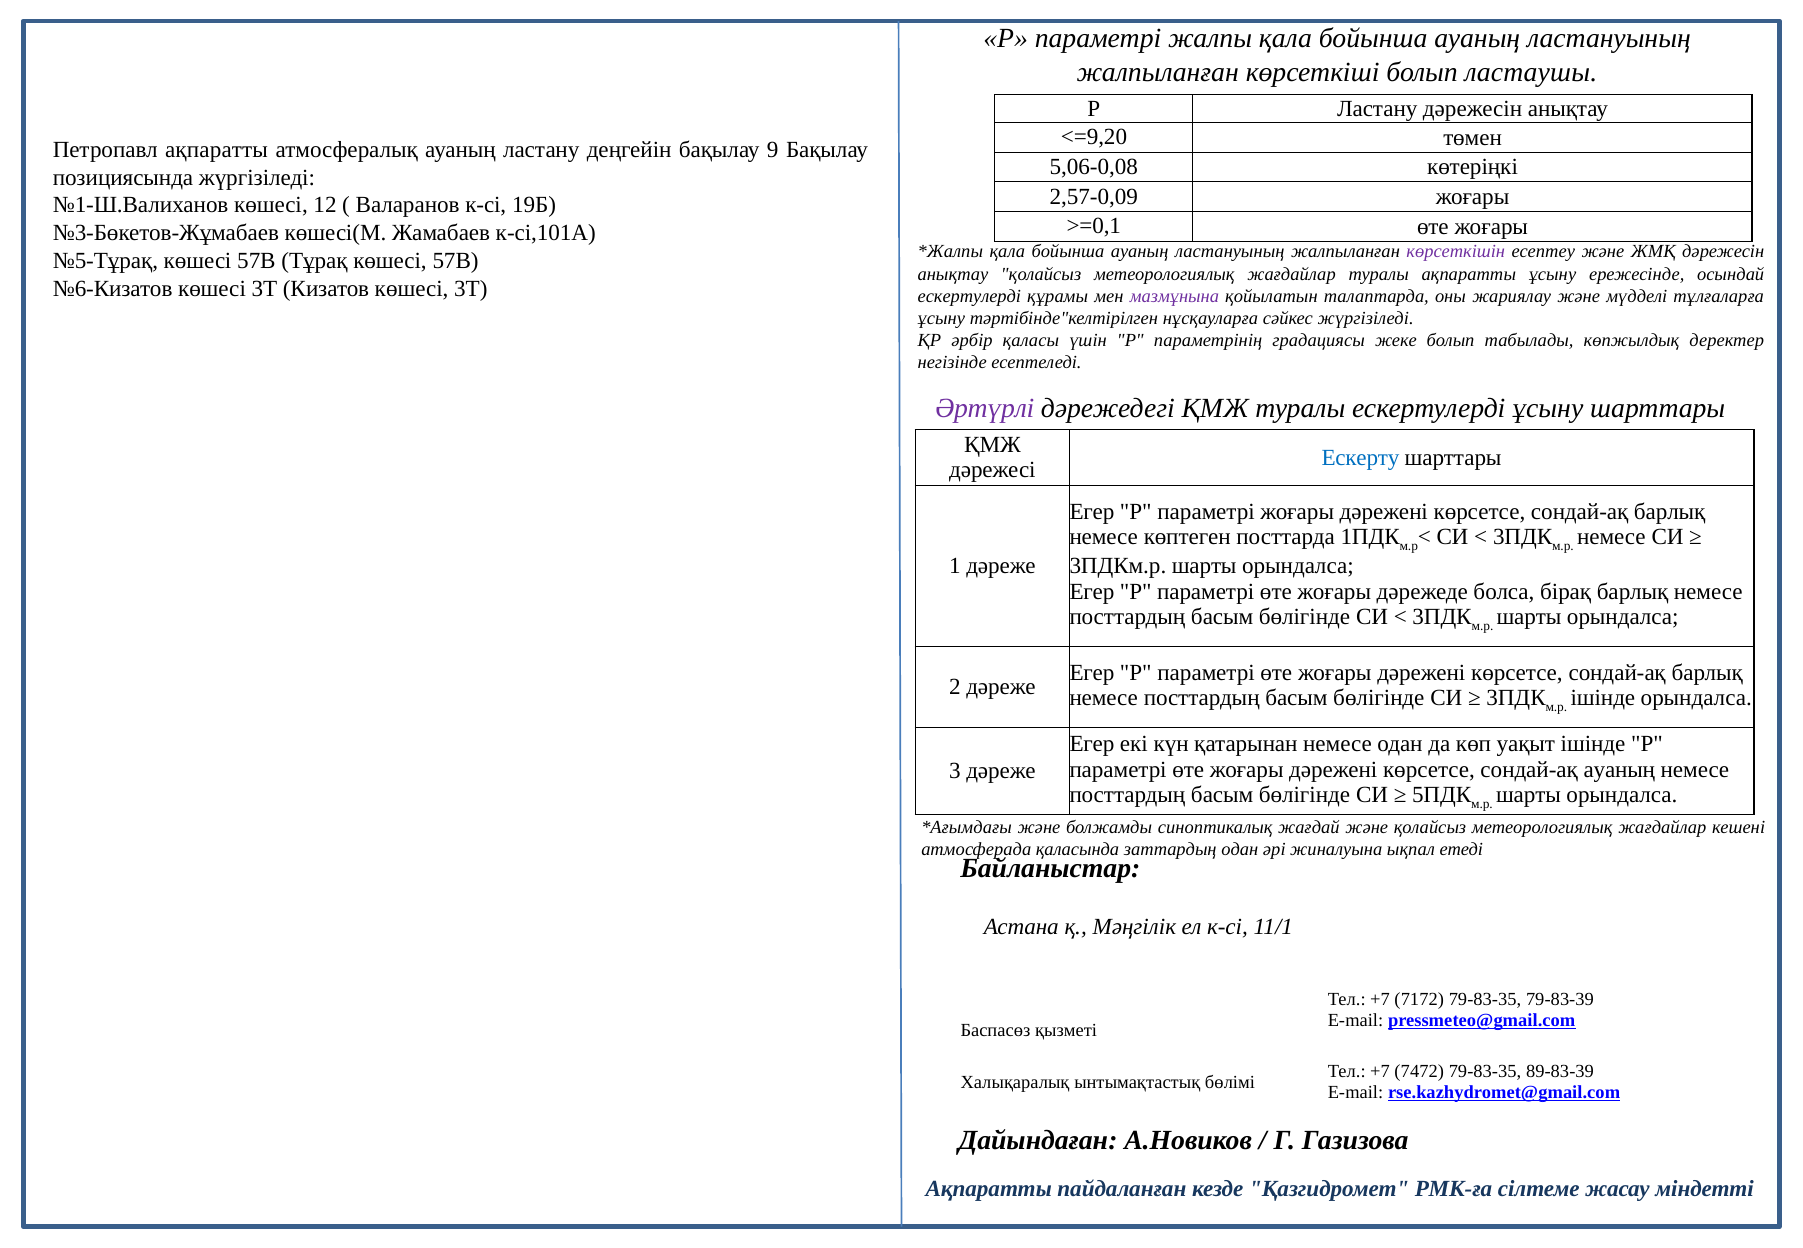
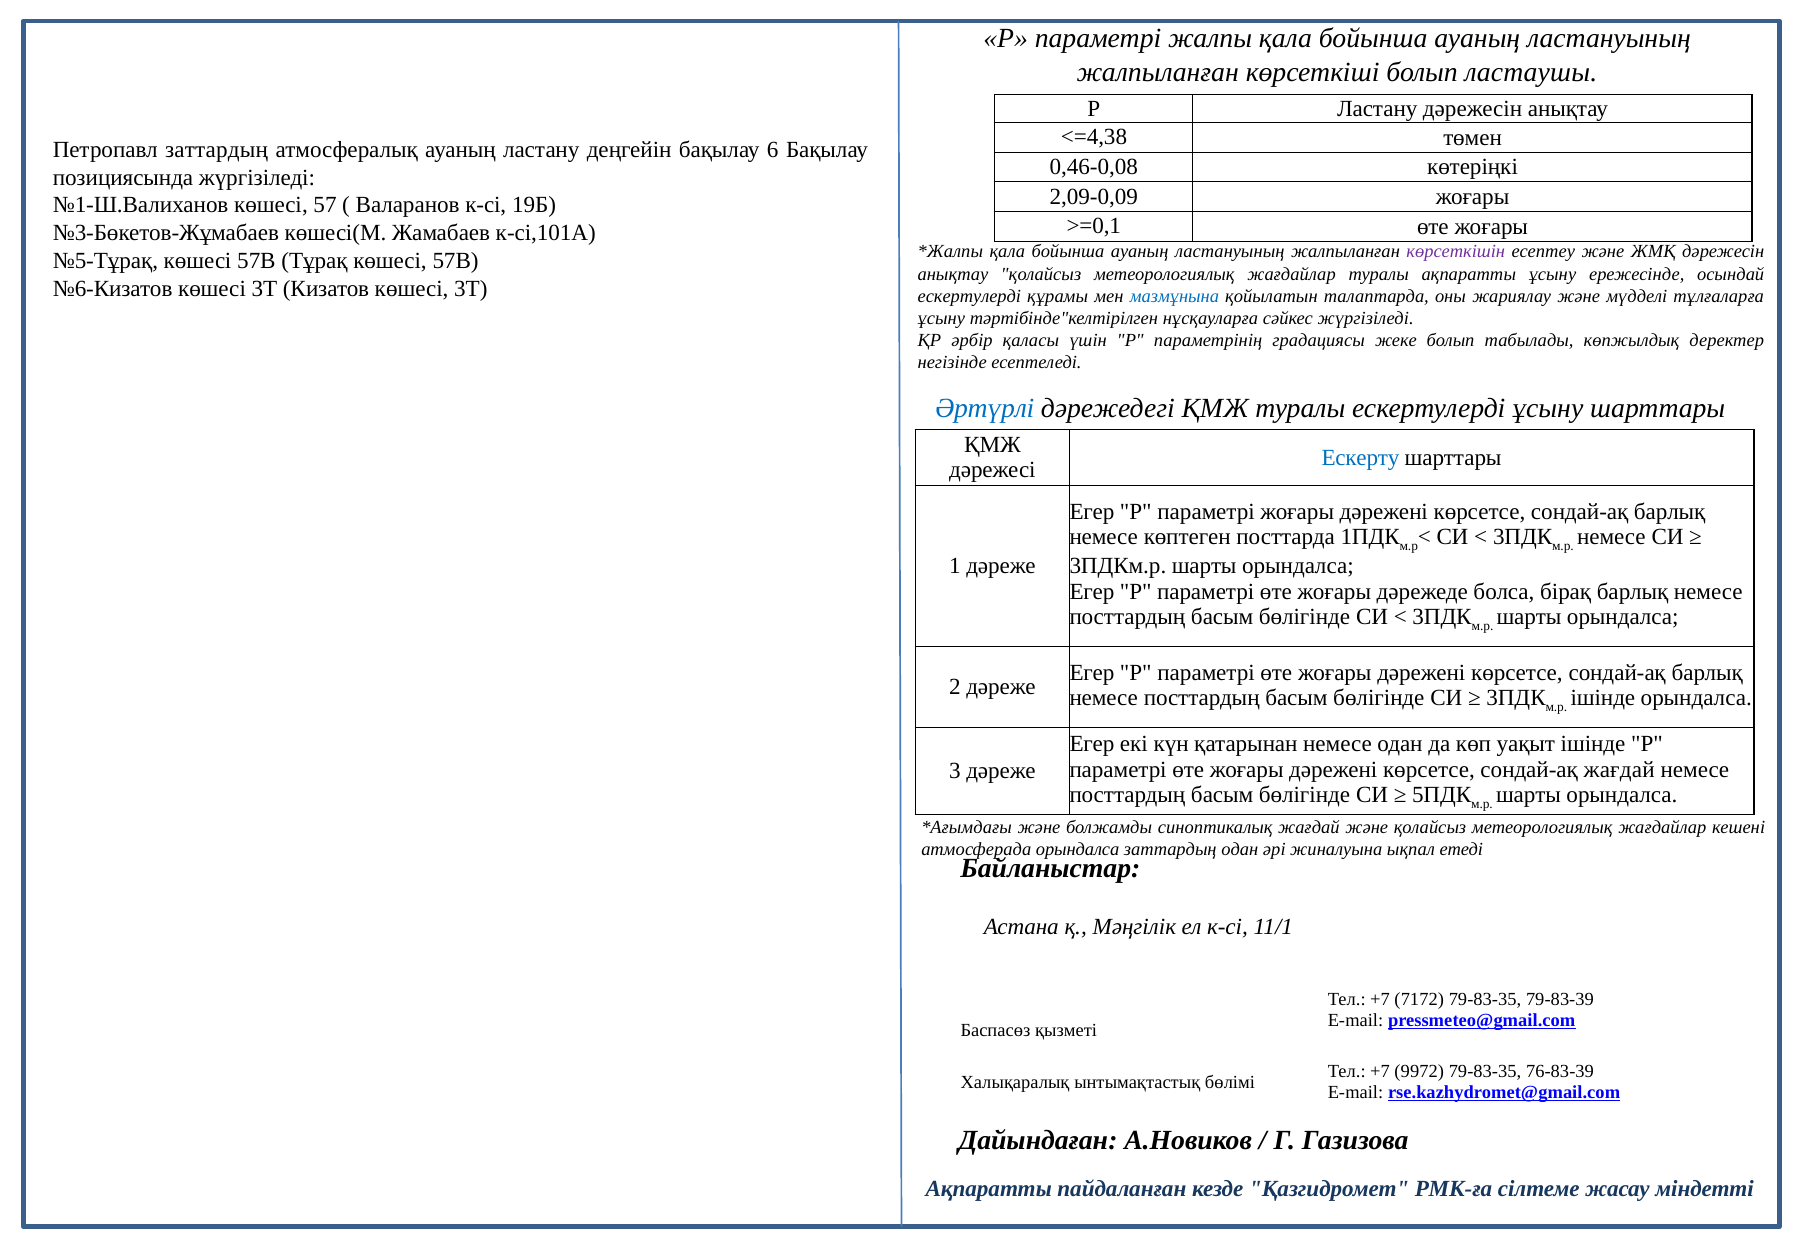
<=9,20: <=9,20 -> <=4,38
Петропавл ақпаратты: ақпаратты -> заттардың
9: 9 -> 6
5,06-0,08: 5,06-0,08 -> 0,46-0,08
2,57-0,09: 2,57-0,09 -> 2,09-0,09
12: 12 -> 57
мазмұнына colour: purple -> blue
Әртүрлі colour: purple -> blue
сондай-ақ ауаның: ауаның -> жағдай
атмосферада қаласында: қаласында -> орындалса
7472: 7472 -> 9972
89-83-39: 89-83-39 -> 76-83-39
